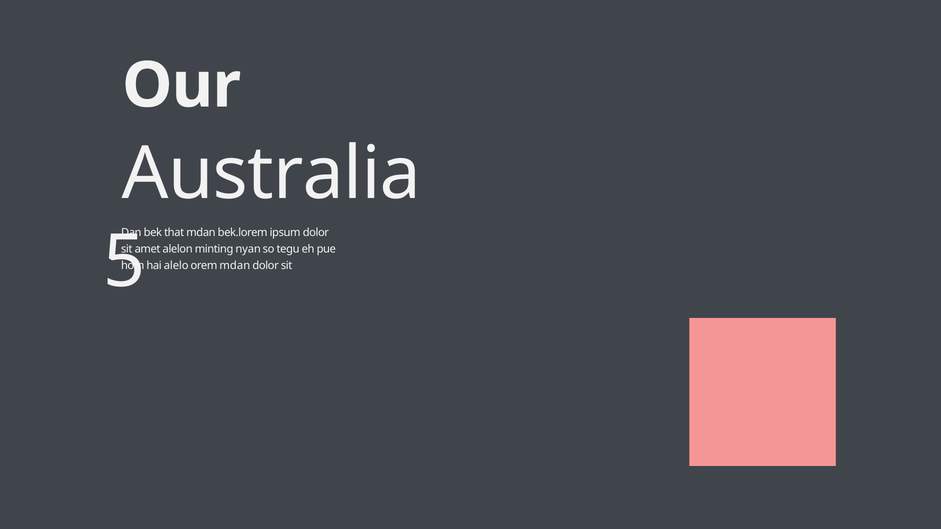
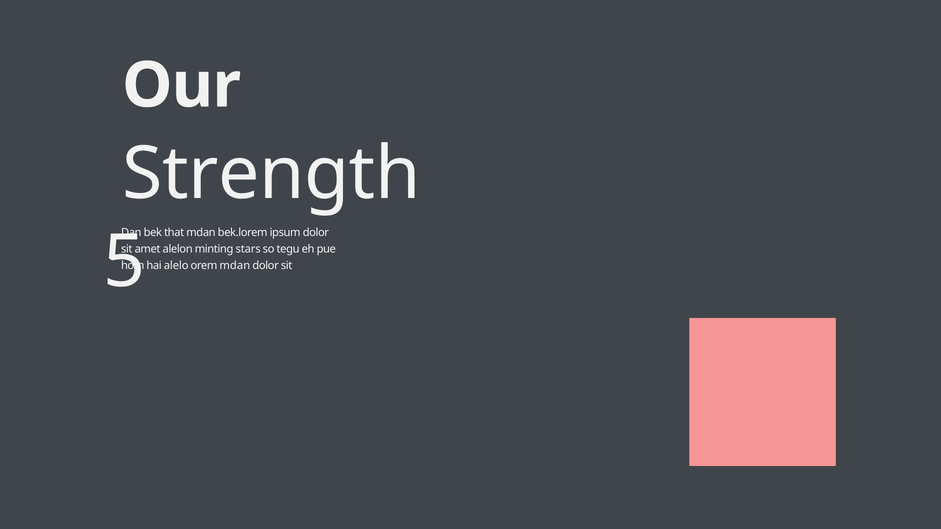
Australia: Australia -> Strength
nyan: nyan -> stars
